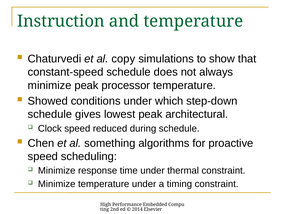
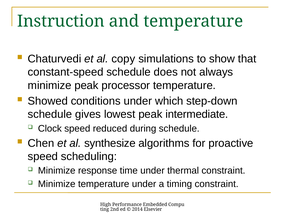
architectural: architectural -> intermediate
something: something -> synthesize
